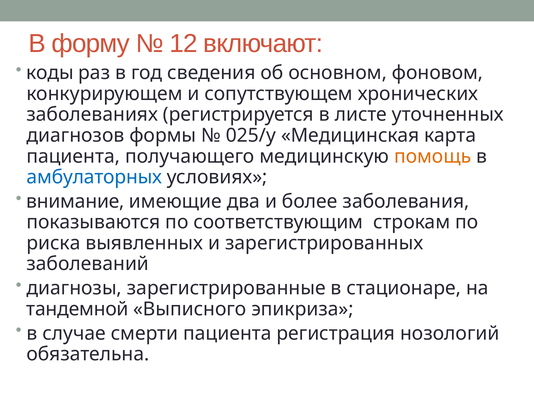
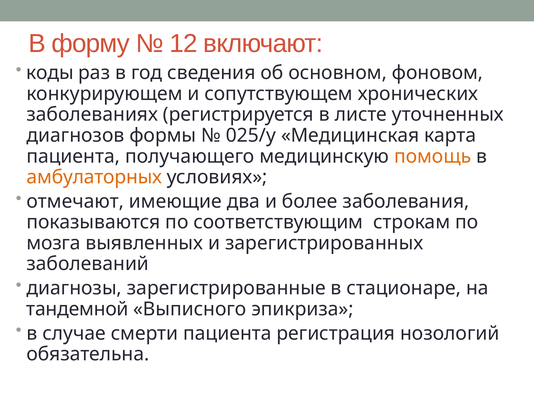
амбулаторных colour: blue -> orange
внимание: внимание -> отмечают
риска: риска -> мозга
